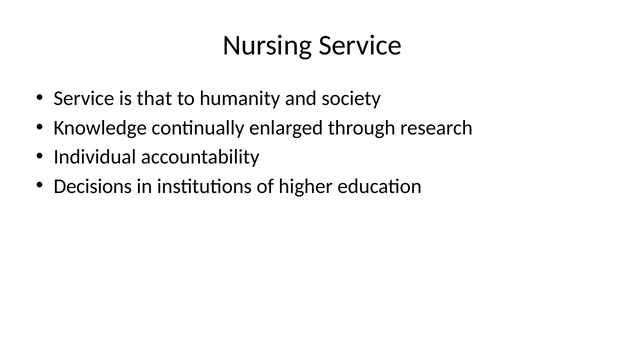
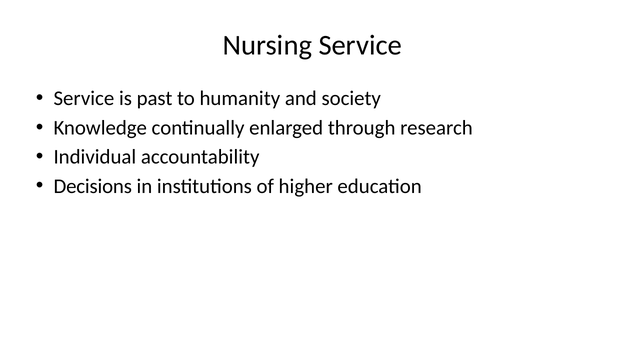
that: that -> past
